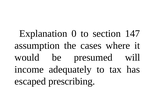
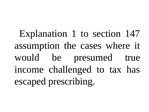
0: 0 -> 1
will: will -> true
adequately: adequately -> challenged
